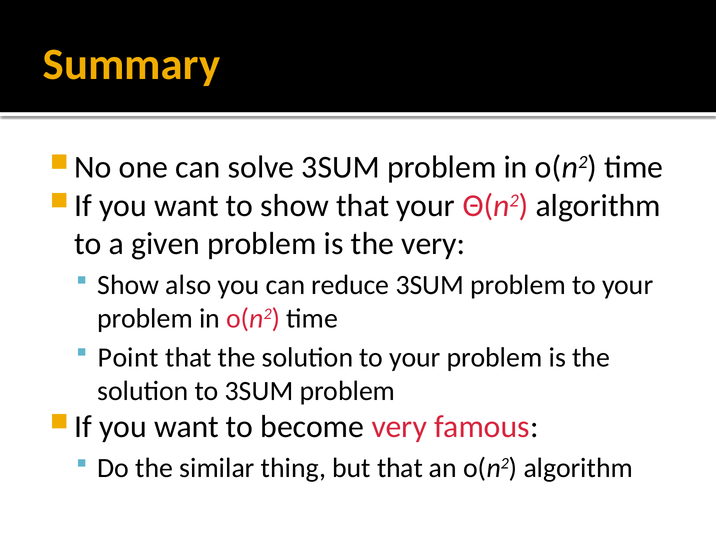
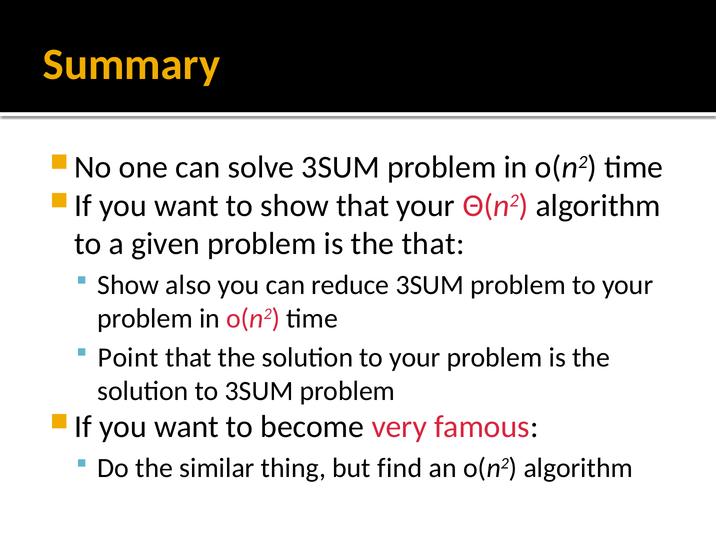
the very: very -> that
but that: that -> find
